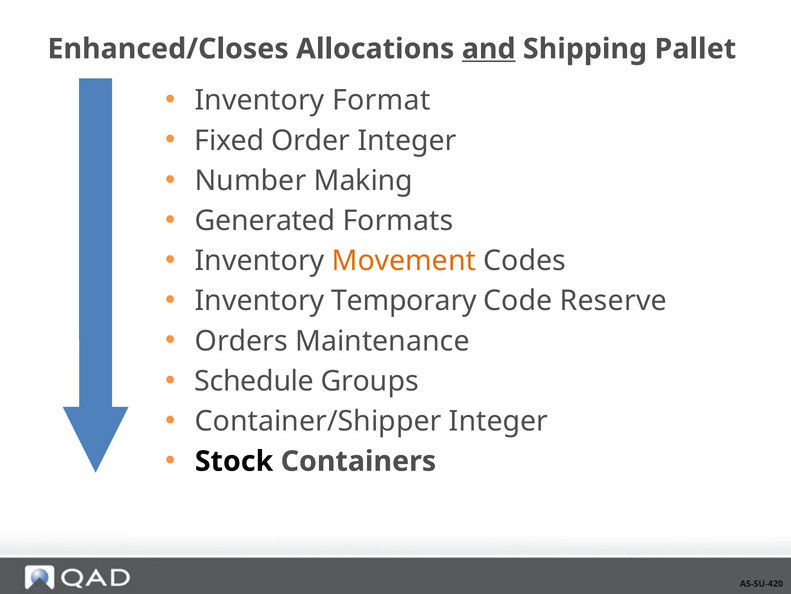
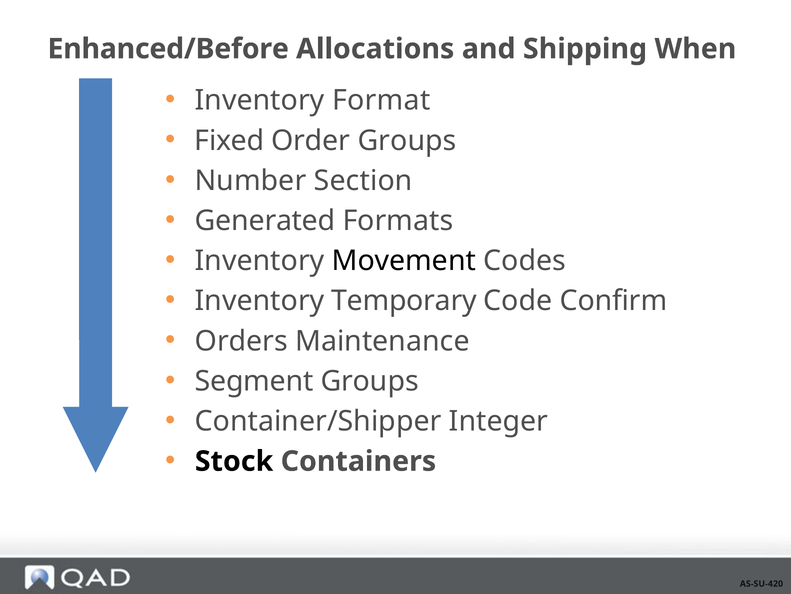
Enhanced/Closes: Enhanced/Closes -> Enhanced/Before
and underline: present -> none
Pallet: Pallet -> When
Order Integer: Integer -> Groups
Making: Making -> Section
Movement colour: orange -> black
Reserve: Reserve -> Confirm
Schedule: Schedule -> Segment
